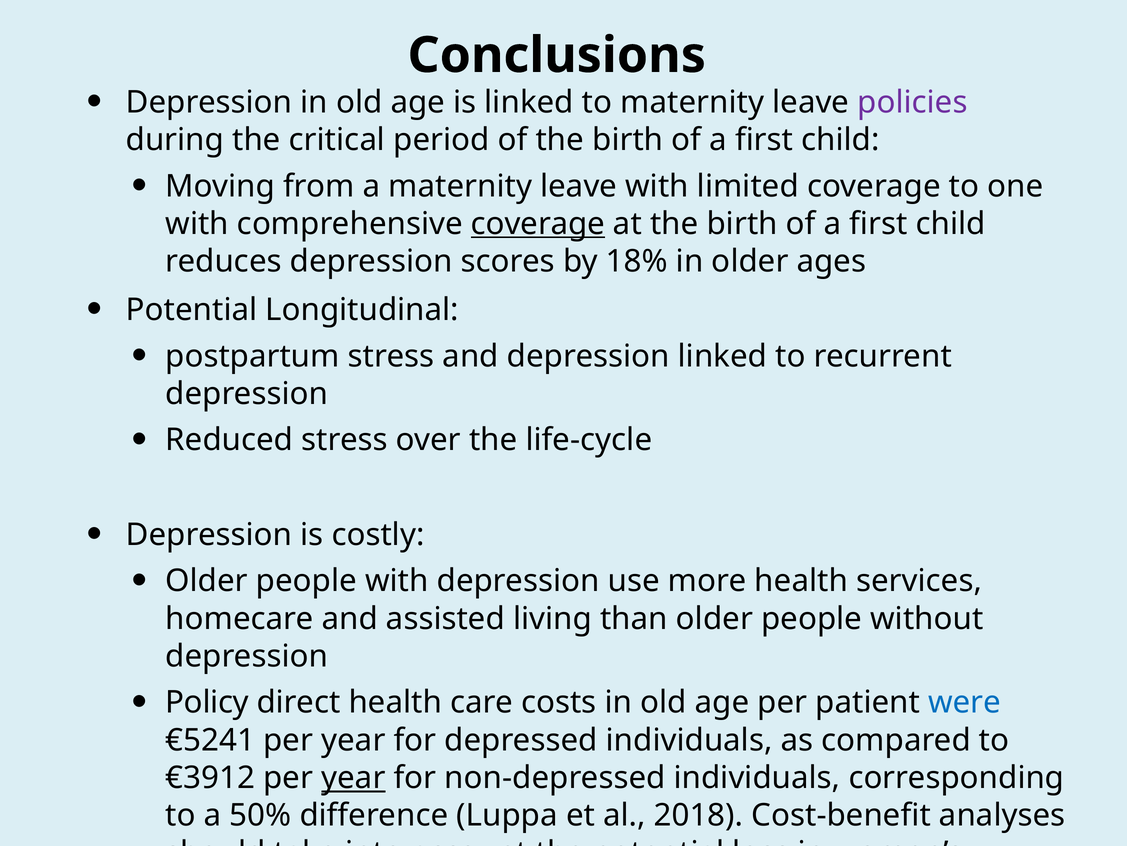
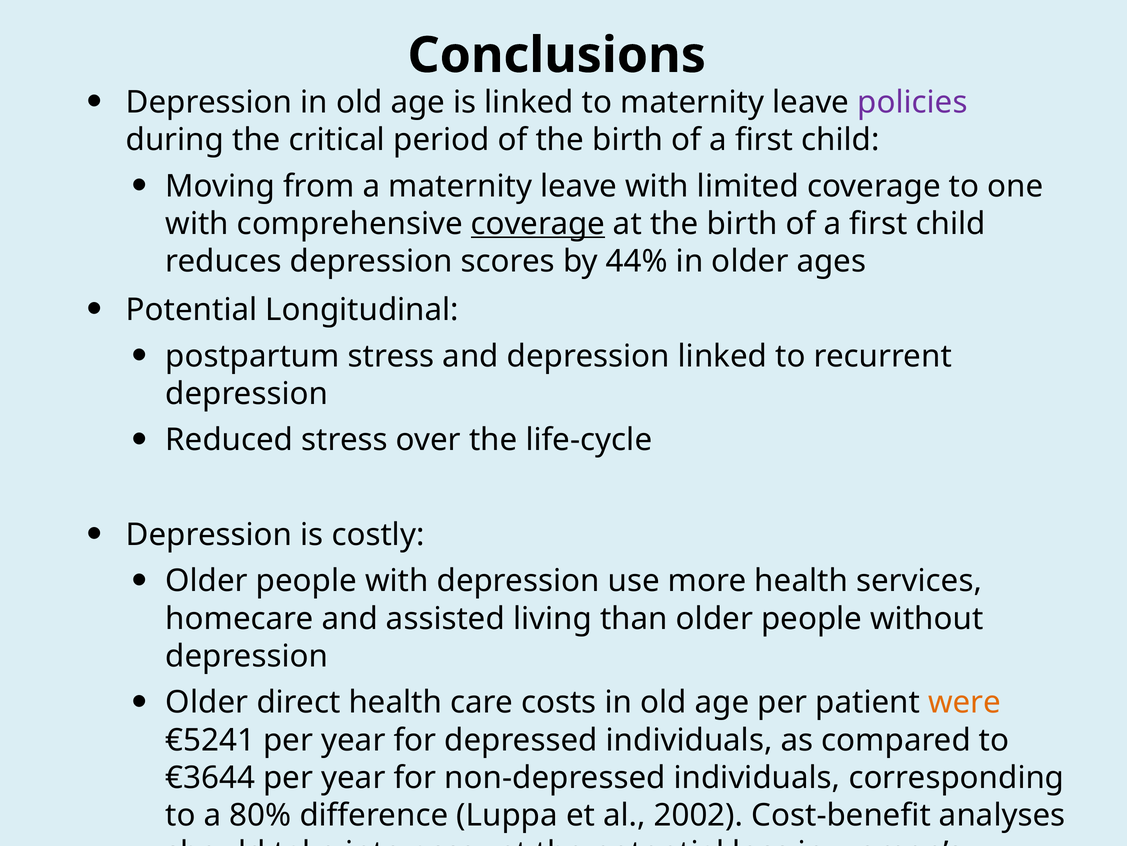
18%: 18% -> 44%
Policy at (207, 702): Policy -> Older
were colour: blue -> orange
€3912: €3912 -> €3644
year at (353, 777) underline: present -> none
50%: 50% -> 80%
2018: 2018 -> 2002
